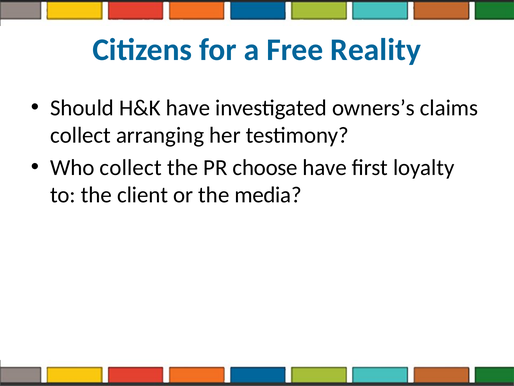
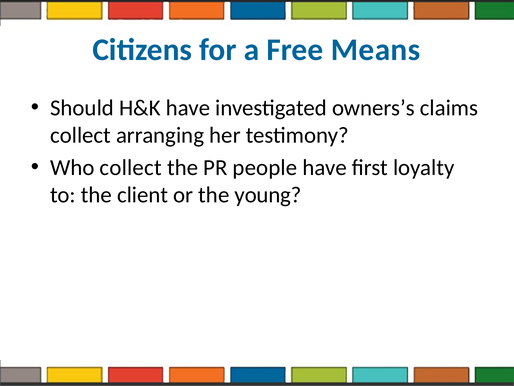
Reality: Reality -> Means
choose: choose -> people
media: media -> young
